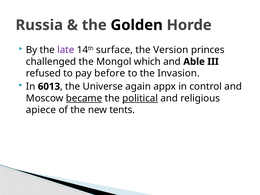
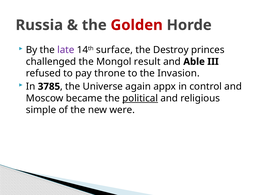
Golden colour: black -> red
Version: Version -> Destroy
which: which -> result
before: before -> throne
6013: 6013 -> 3785
became underline: present -> none
apiece: apiece -> simple
tents: tents -> were
